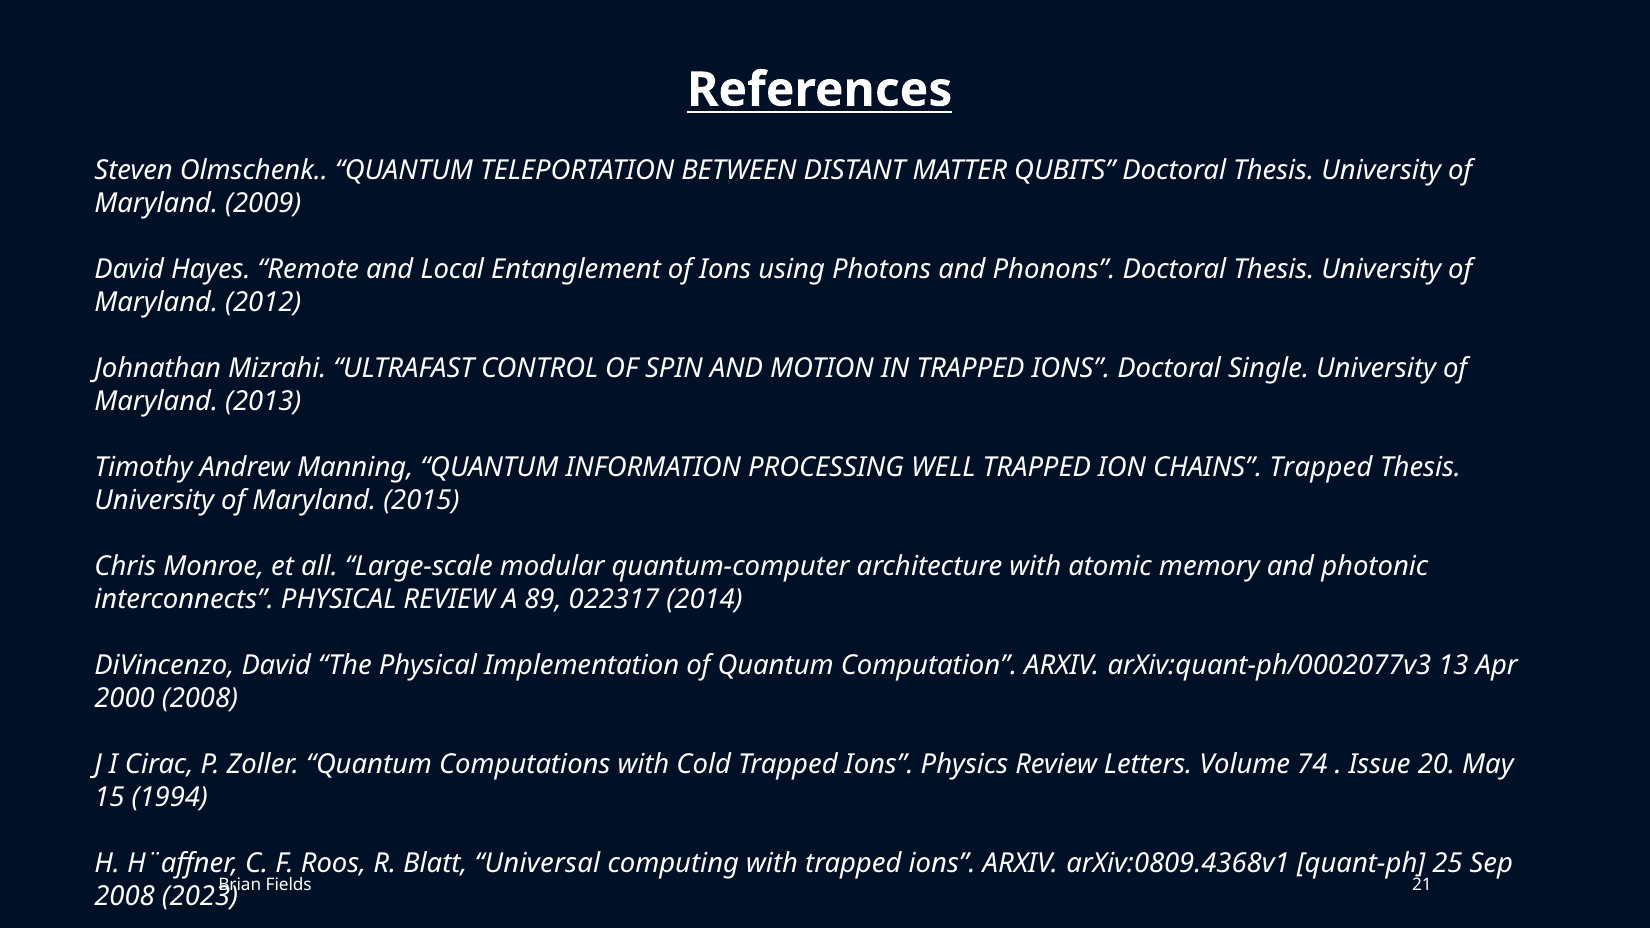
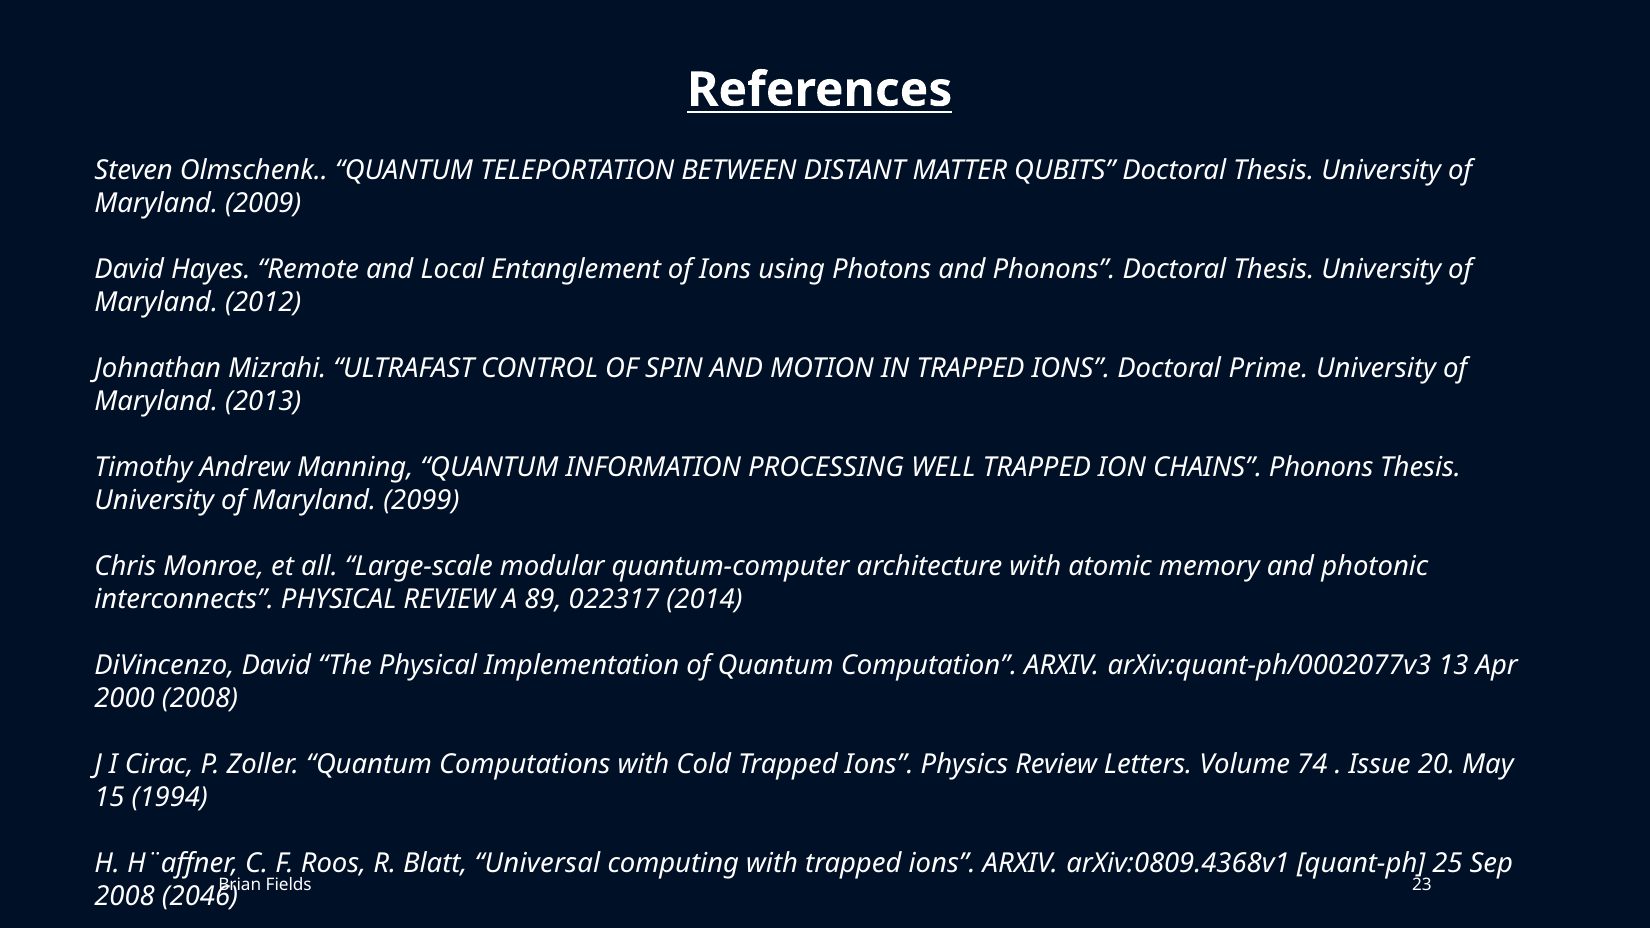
Single: Single -> Prime
CHAINS Trapped: Trapped -> Phonons
2015: 2015 -> 2099
21: 21 -> 23
2023: 2023 -> 2046
